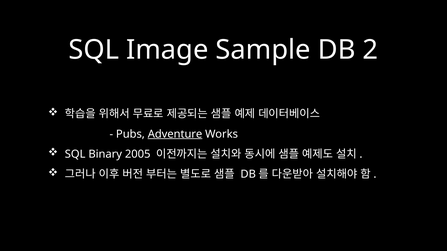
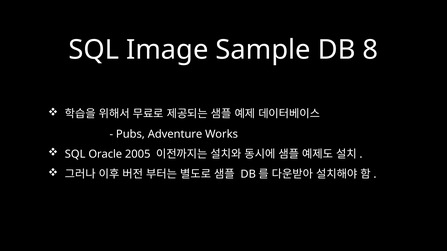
2: 2 -> 8
Adventure underline: present -> none
Binary: Binary -> Oracle
